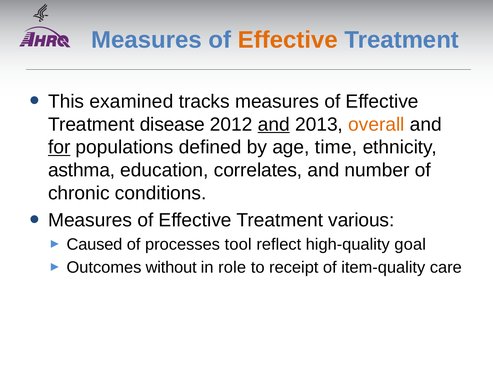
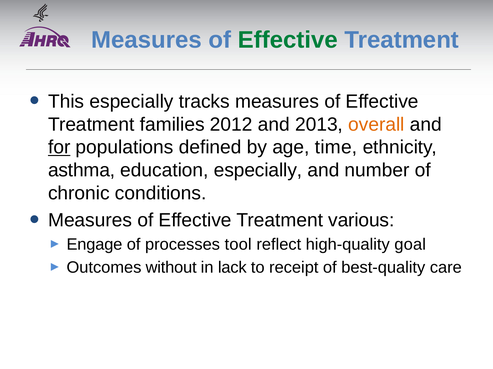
Effective at (288, 40) colour: orange -> green
This examined: examined -> especially
disease: disease -> families
and at (274, 125) underline: present -> none
education correlates: correlates -> especially
Caused: Caused -> Engage
role: role -> lack
item-quality: item-quality -> best-quality
